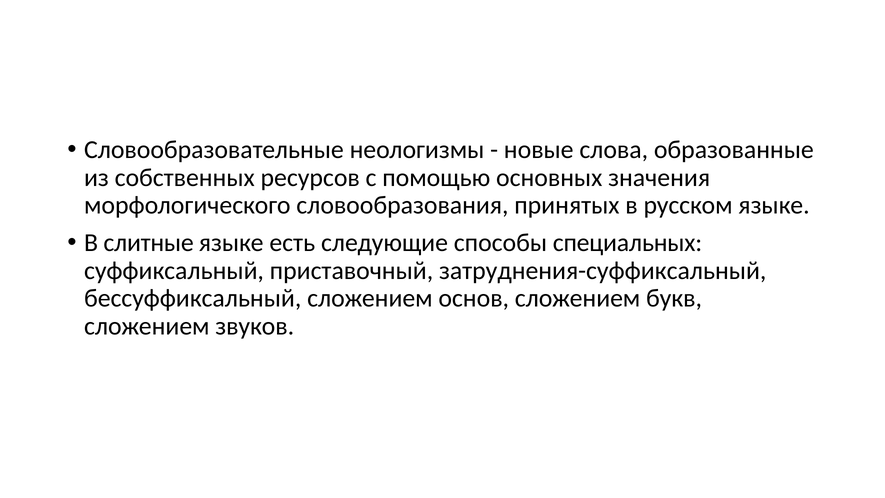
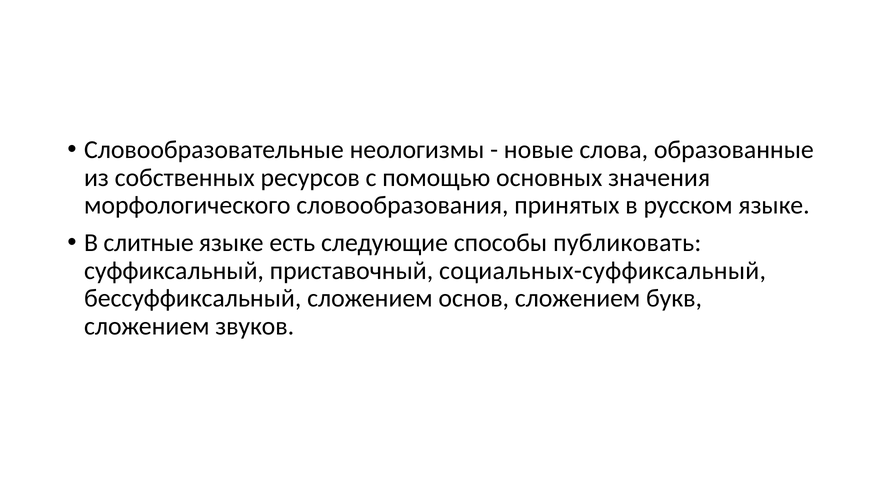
специальных: специальных -> публиковать
затруднения-суффиксальный: затруднения-суффиксальный -> социальных-суффиксальный
